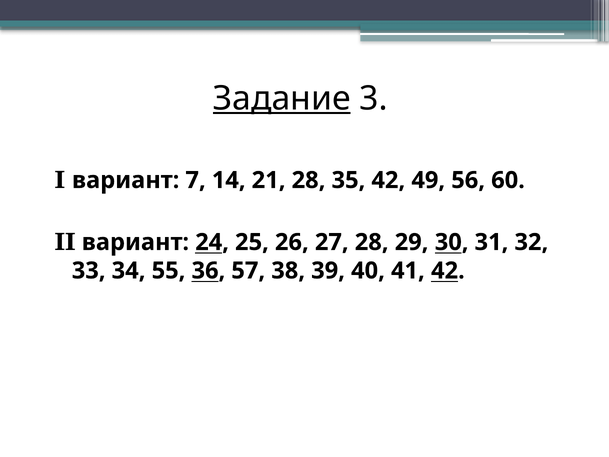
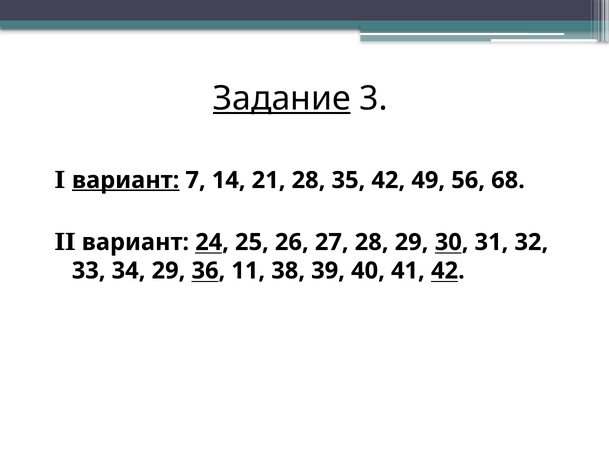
вариант at (126, 180) underline: none -> present
60: 60 -> 68
34 55: 55 -> 29
57: 57 -> 11
